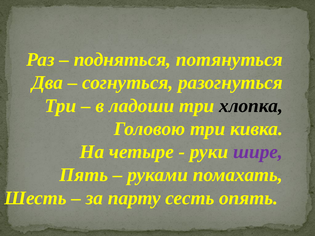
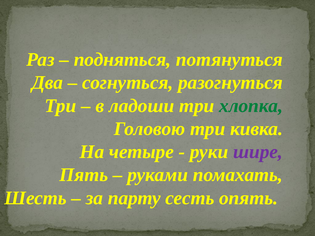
хлопка colour: black -> green
